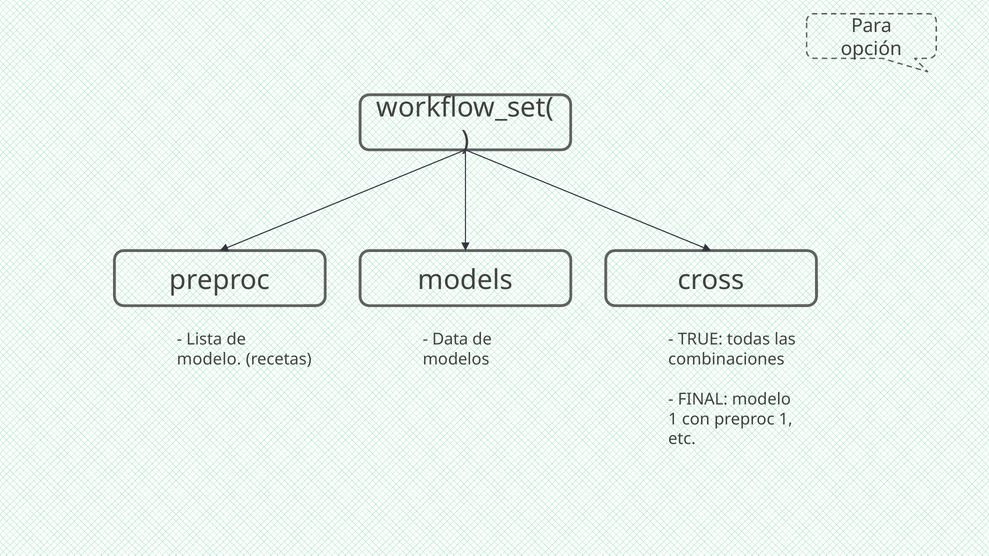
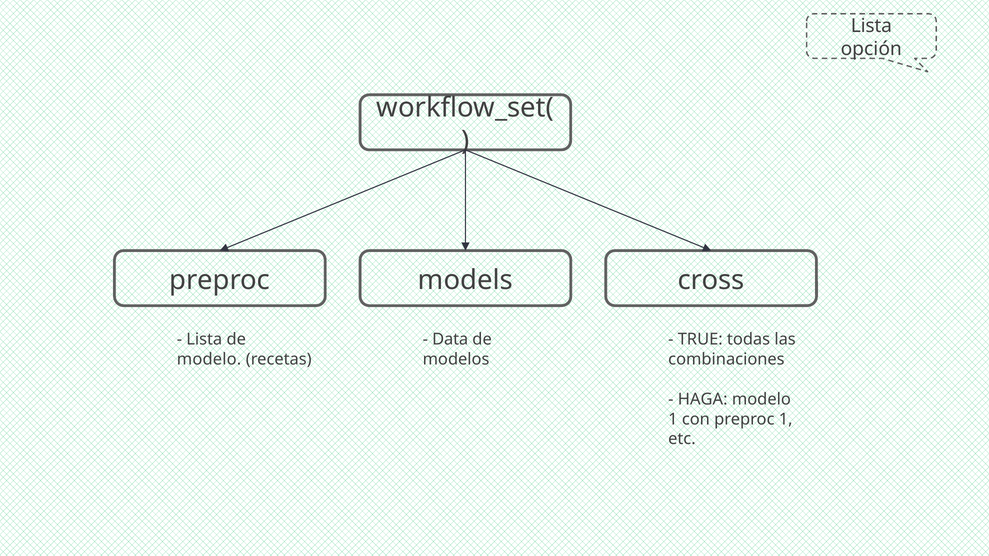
Para at (871, 26): Para -> Lista
FINAL: FINAL -> HAGA
